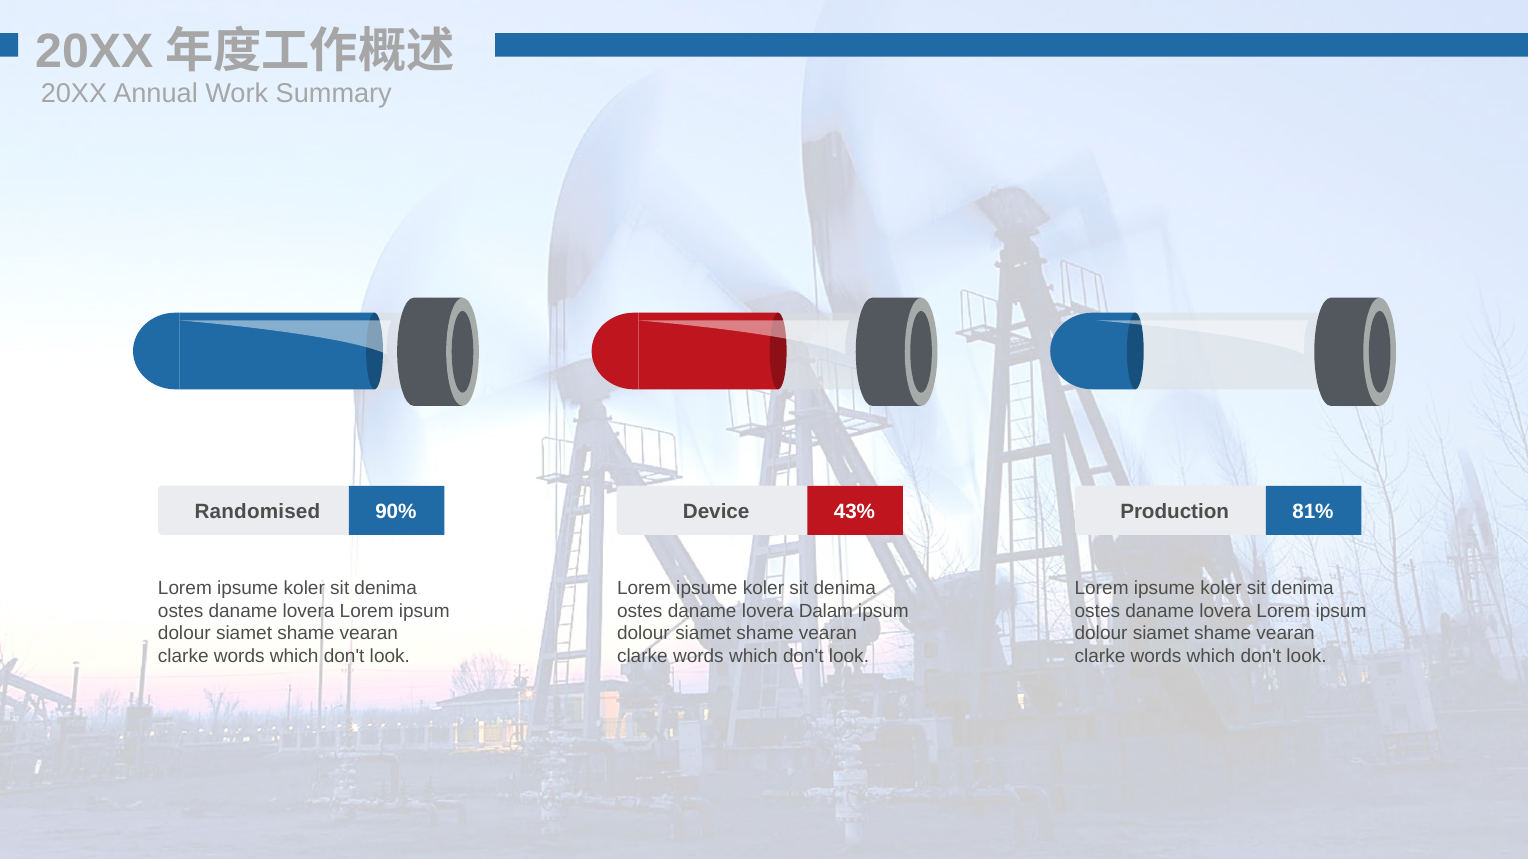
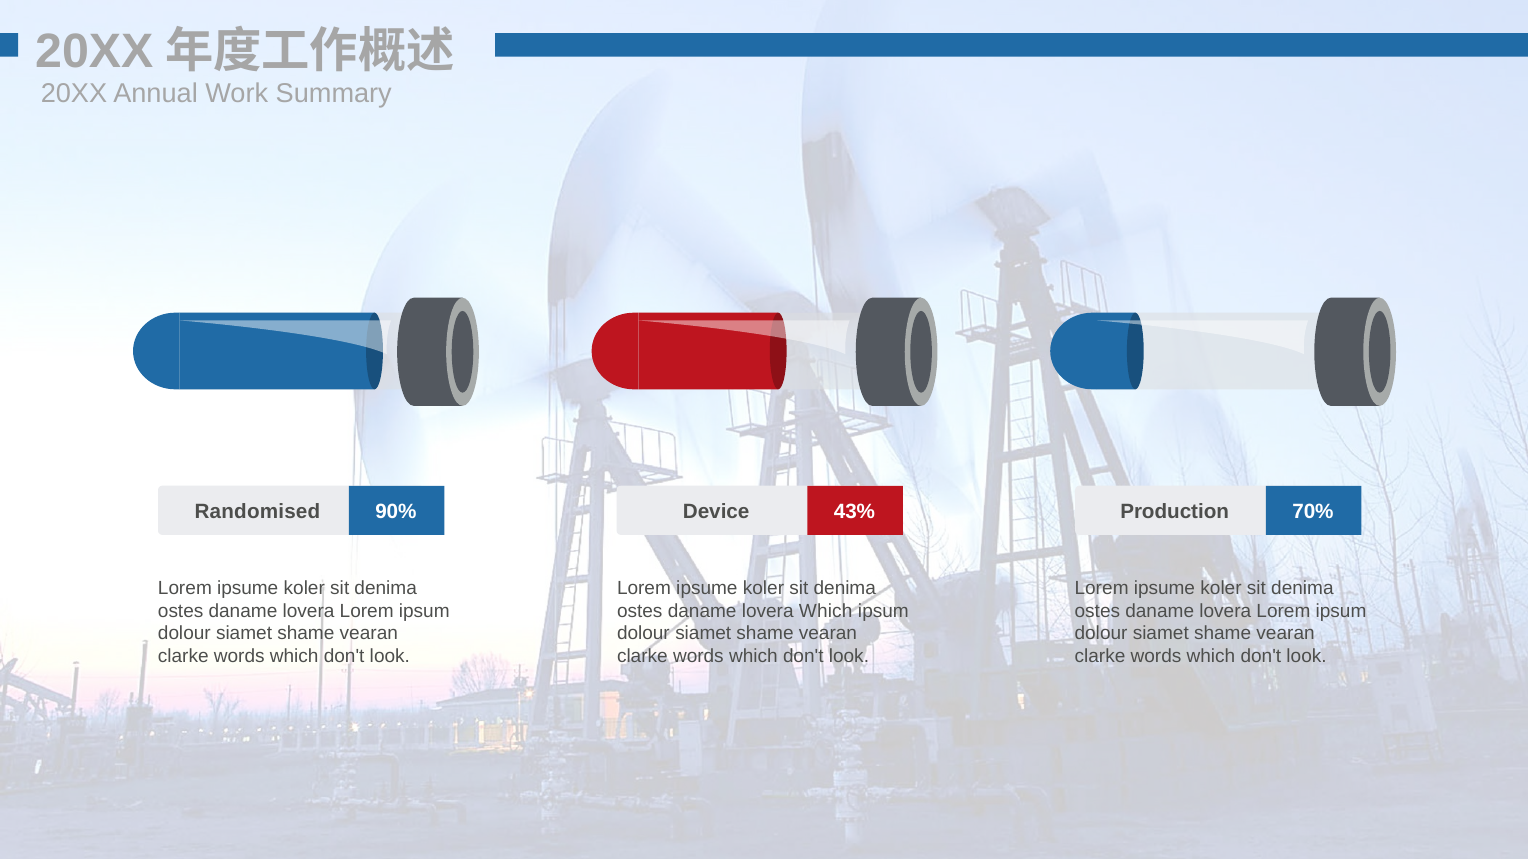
81%: 81% -> 70%
lovera Dalam: Dalam -> Which
